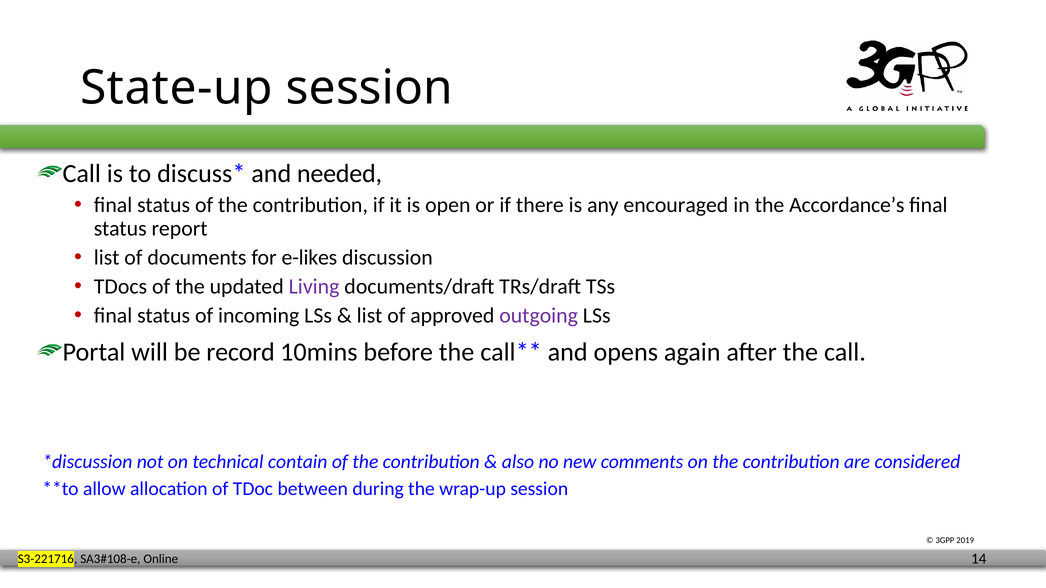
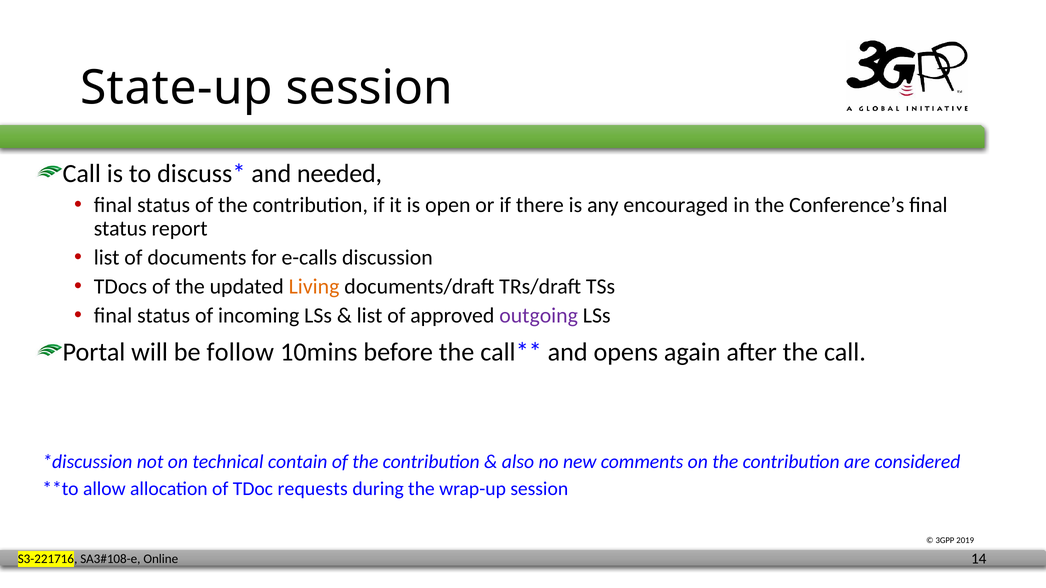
Accordance’s: Accordance’s -> Conference’s
e-likes: e-likes -> e-calls
Living colour: purple -> orange
record: record -> follow
between: between -> requests
